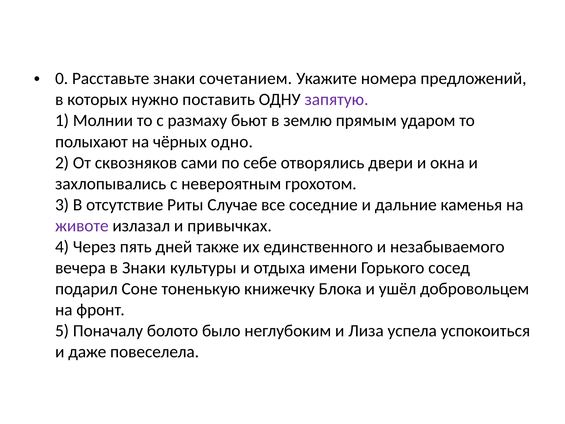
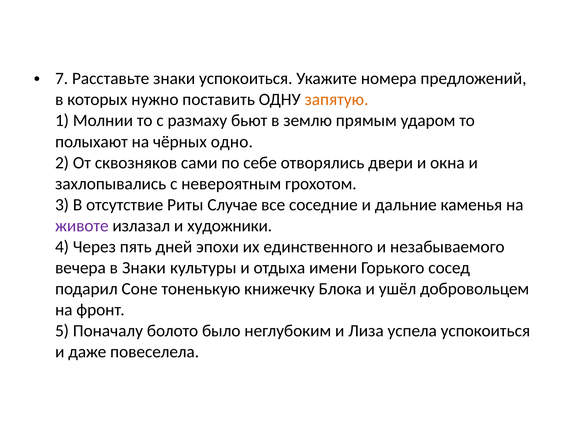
0: 0 -> 7
знаки сочетанием: сочетанием -> успокоиться
запятую colour: purple -> orange
привычках: привычках -> художники
также: также -> эпохи
